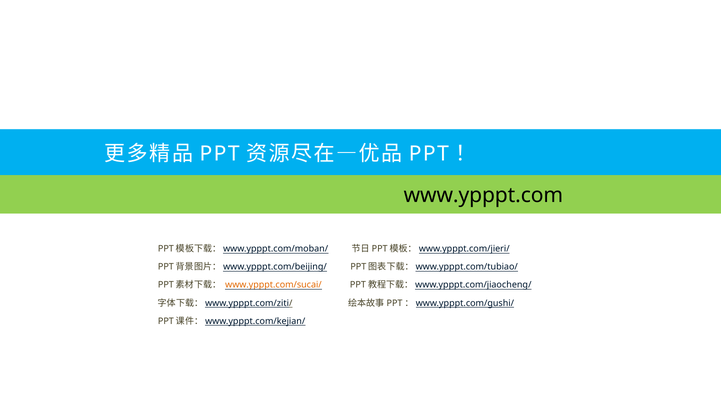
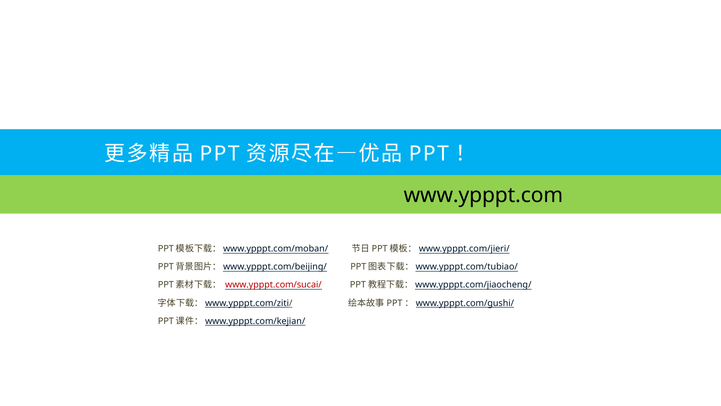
www.ypppt.com/sucai/ colour: orange -> red
